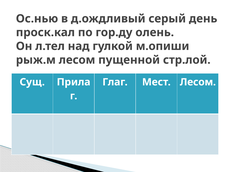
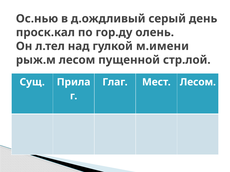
м.опиши: м.опиши -> м.имени
